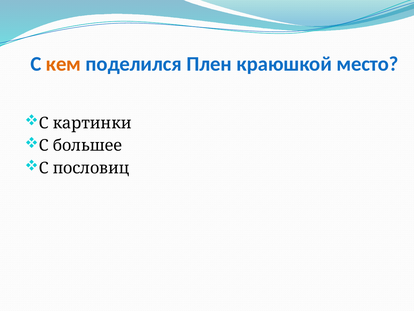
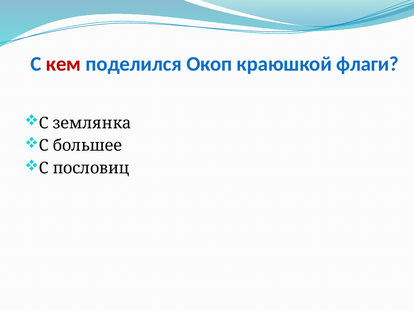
кем colour: orange -> red
Плен: Плен -> Окоп
место: место -> флаги
картинки: картинки -> землянка
